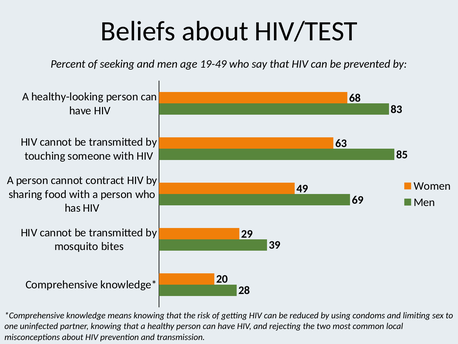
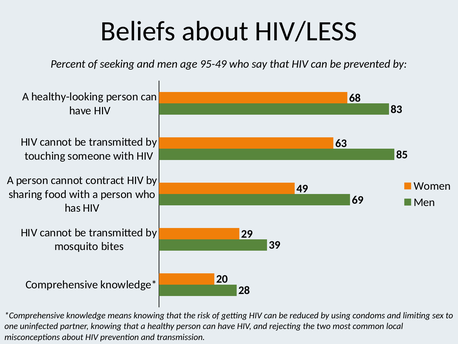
HIV/TEST: HIV/TEST -> HIV/LESS
19-49: 19-49 -> 95-49
